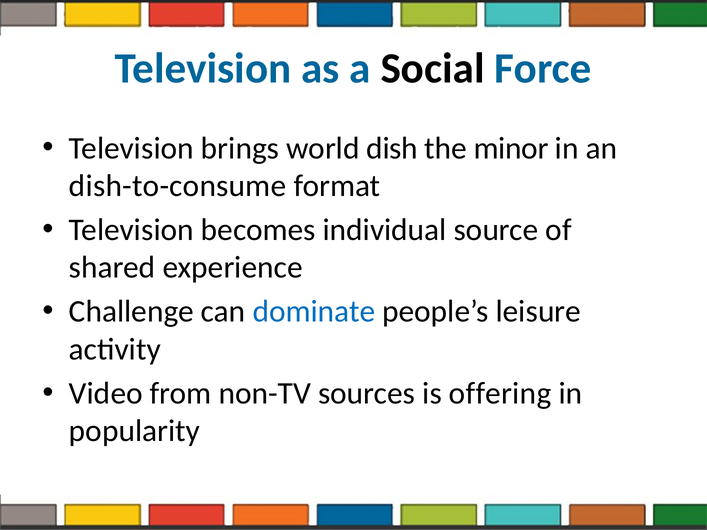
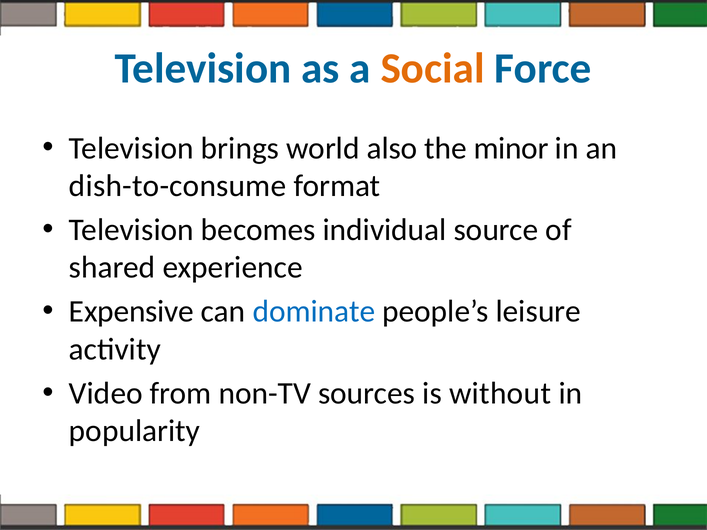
Social colour: black -> orange
dish: dish -> also
Challenge: Challenge -> Expensive
offering: offering -> without
